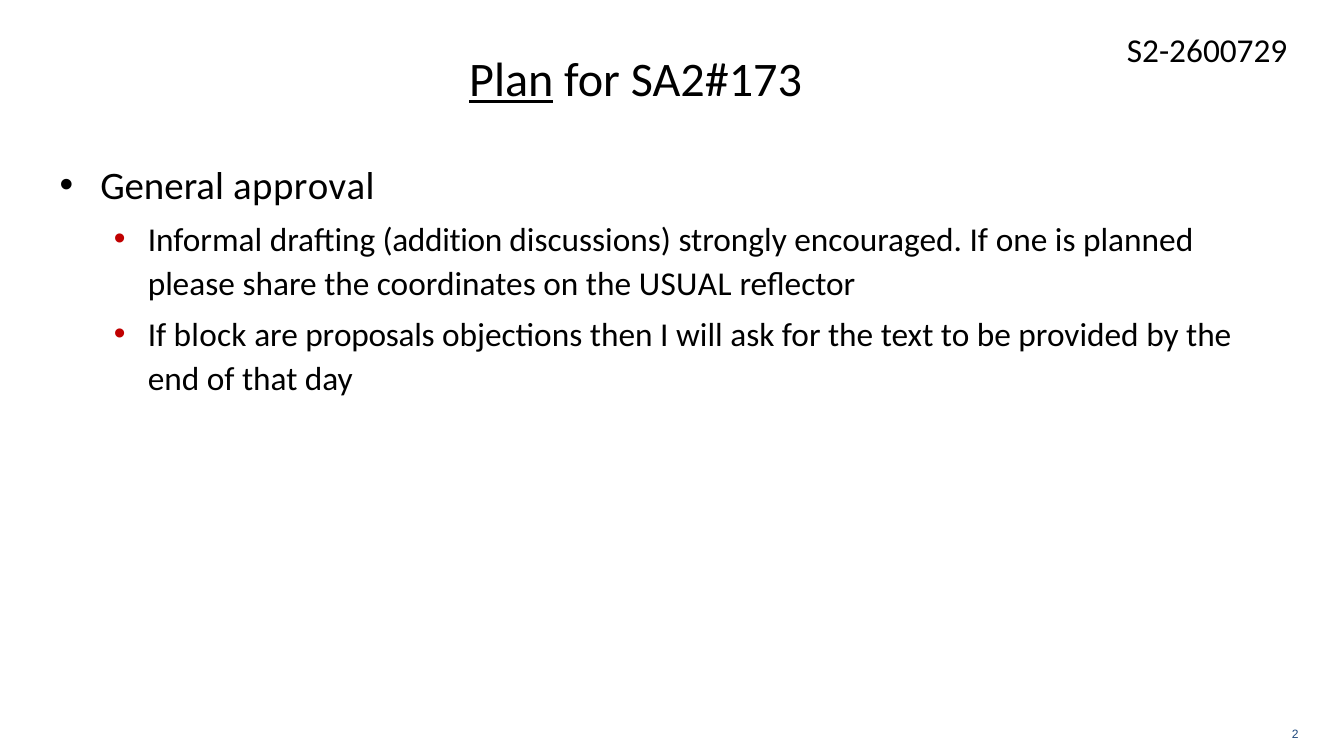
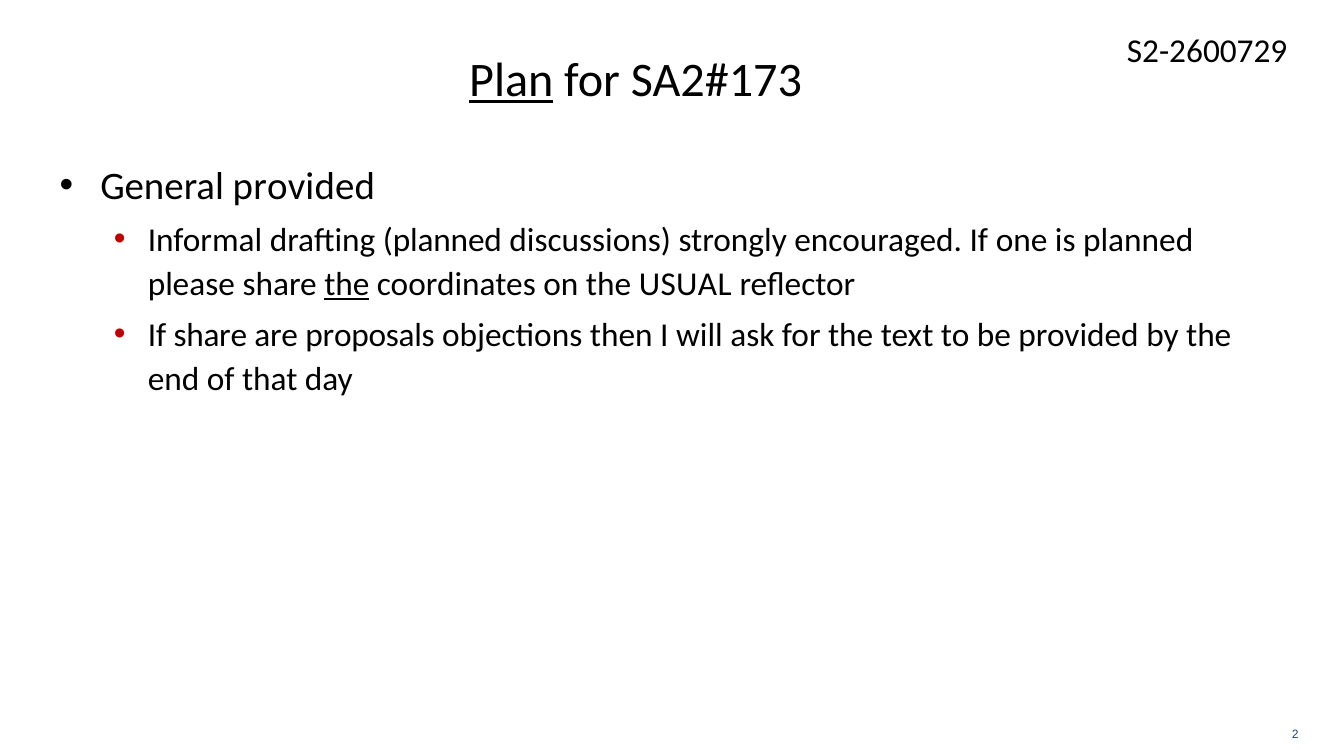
General approval: approval -> provided
drafting addition: addition -> planned
the at (347, 284) underline: none -> present
If block: block -> share
